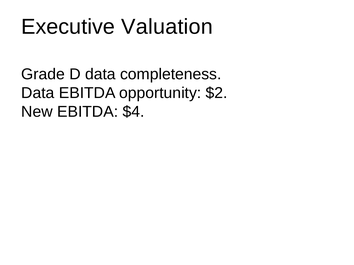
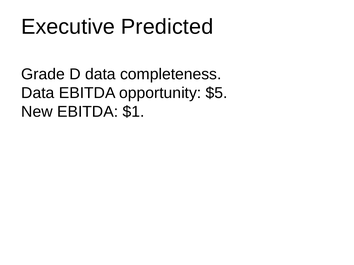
Valuation: Valuation -> Predicted
$2: $2 -> $5
$4: $4 -> $1
